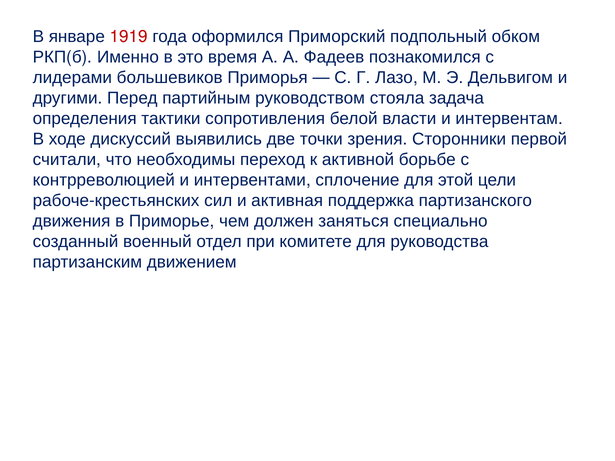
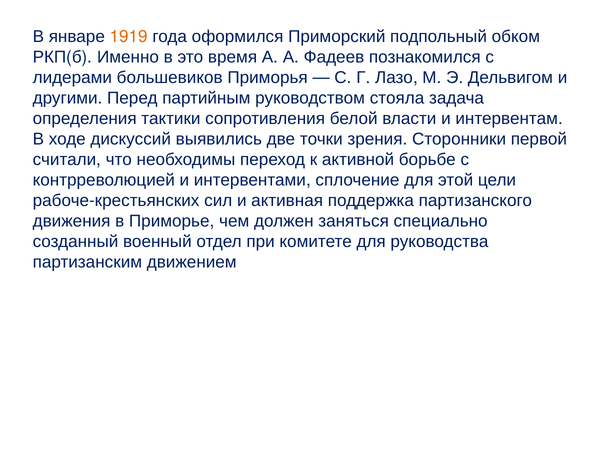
1919 colour: red -> orange
